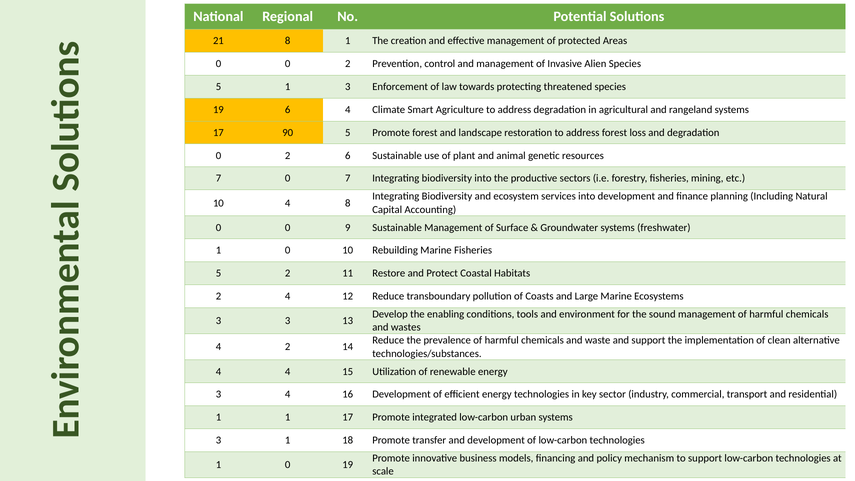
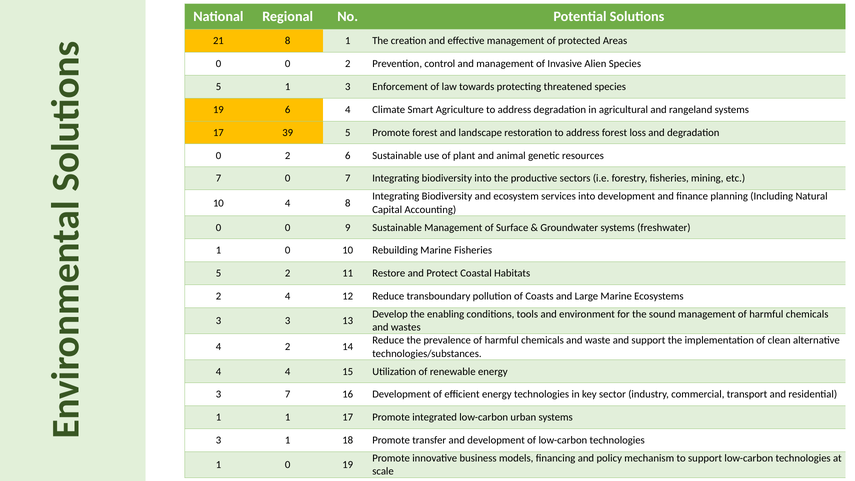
90: 90 -> 39
3 4: 4 -> 7
